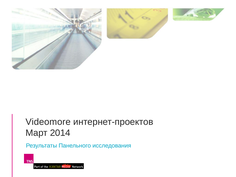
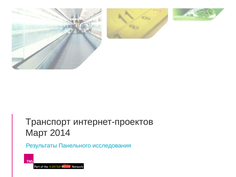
Videomore: Videomore -> Транспорт
